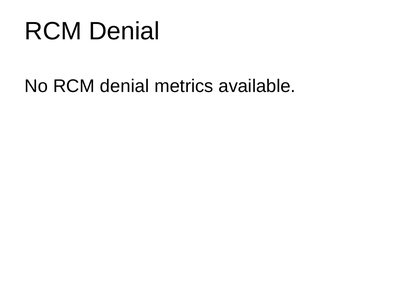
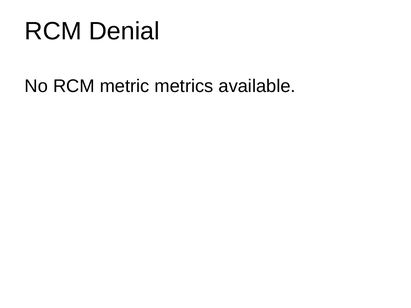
No RCM denial: denial -> metric
